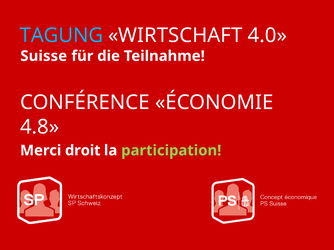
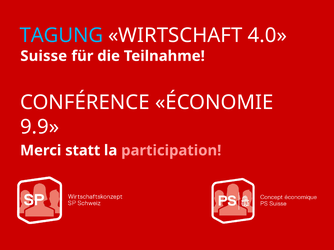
4.8: 4.8 -> 9.9
droit: droit -> statt
participation colour: light green -> pink
